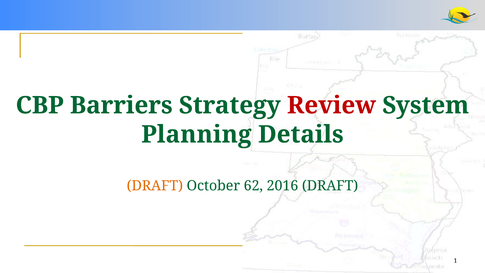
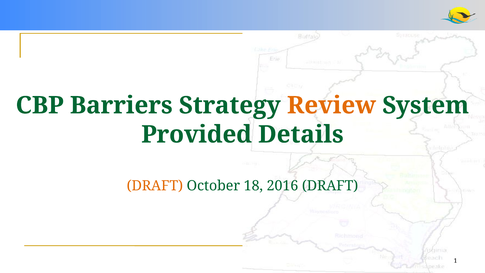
Review colour: red -> orange
Planning: Planning -> Provided
62: 62 -> 18
